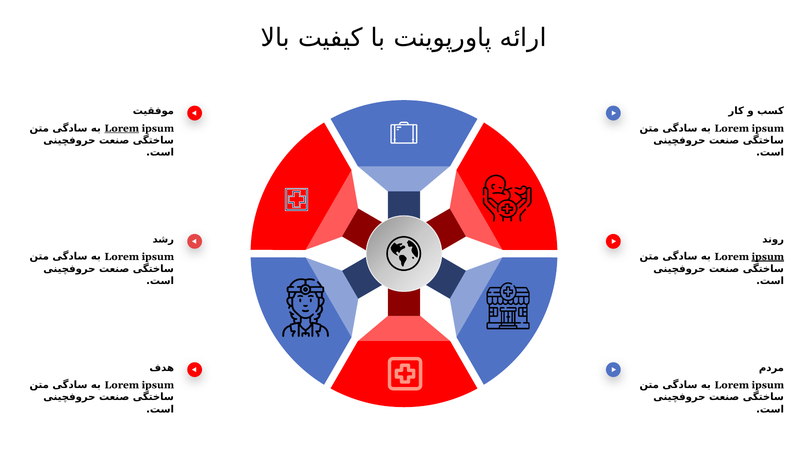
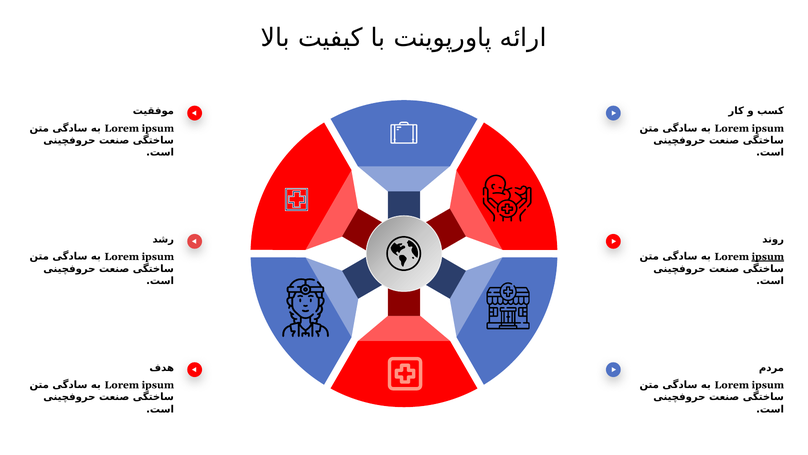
Lorem at (122, 128) underline: present -> none
